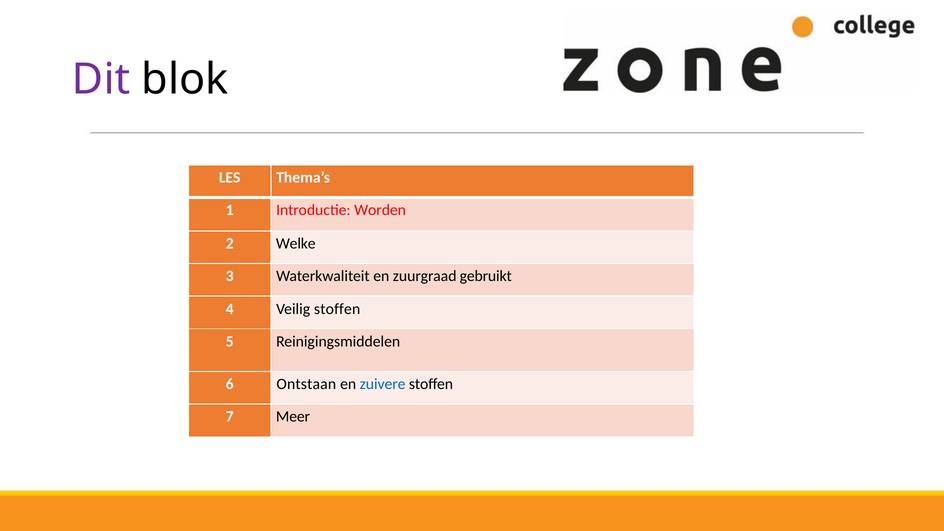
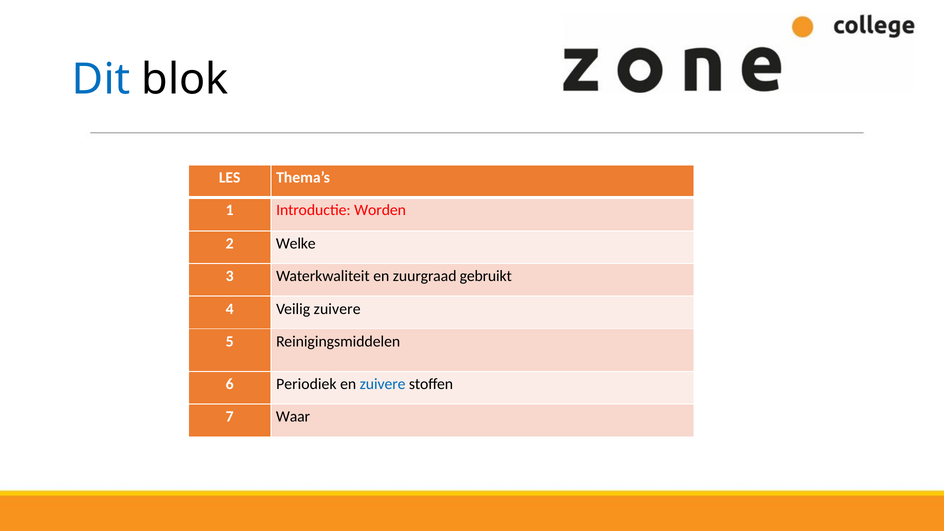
Dit colour: purple -> blue
Veilig stoffen: stoffen -> zuivere
Ontstaan: Ontstaan -> Periodiek
Meer: Meer -> Waar
